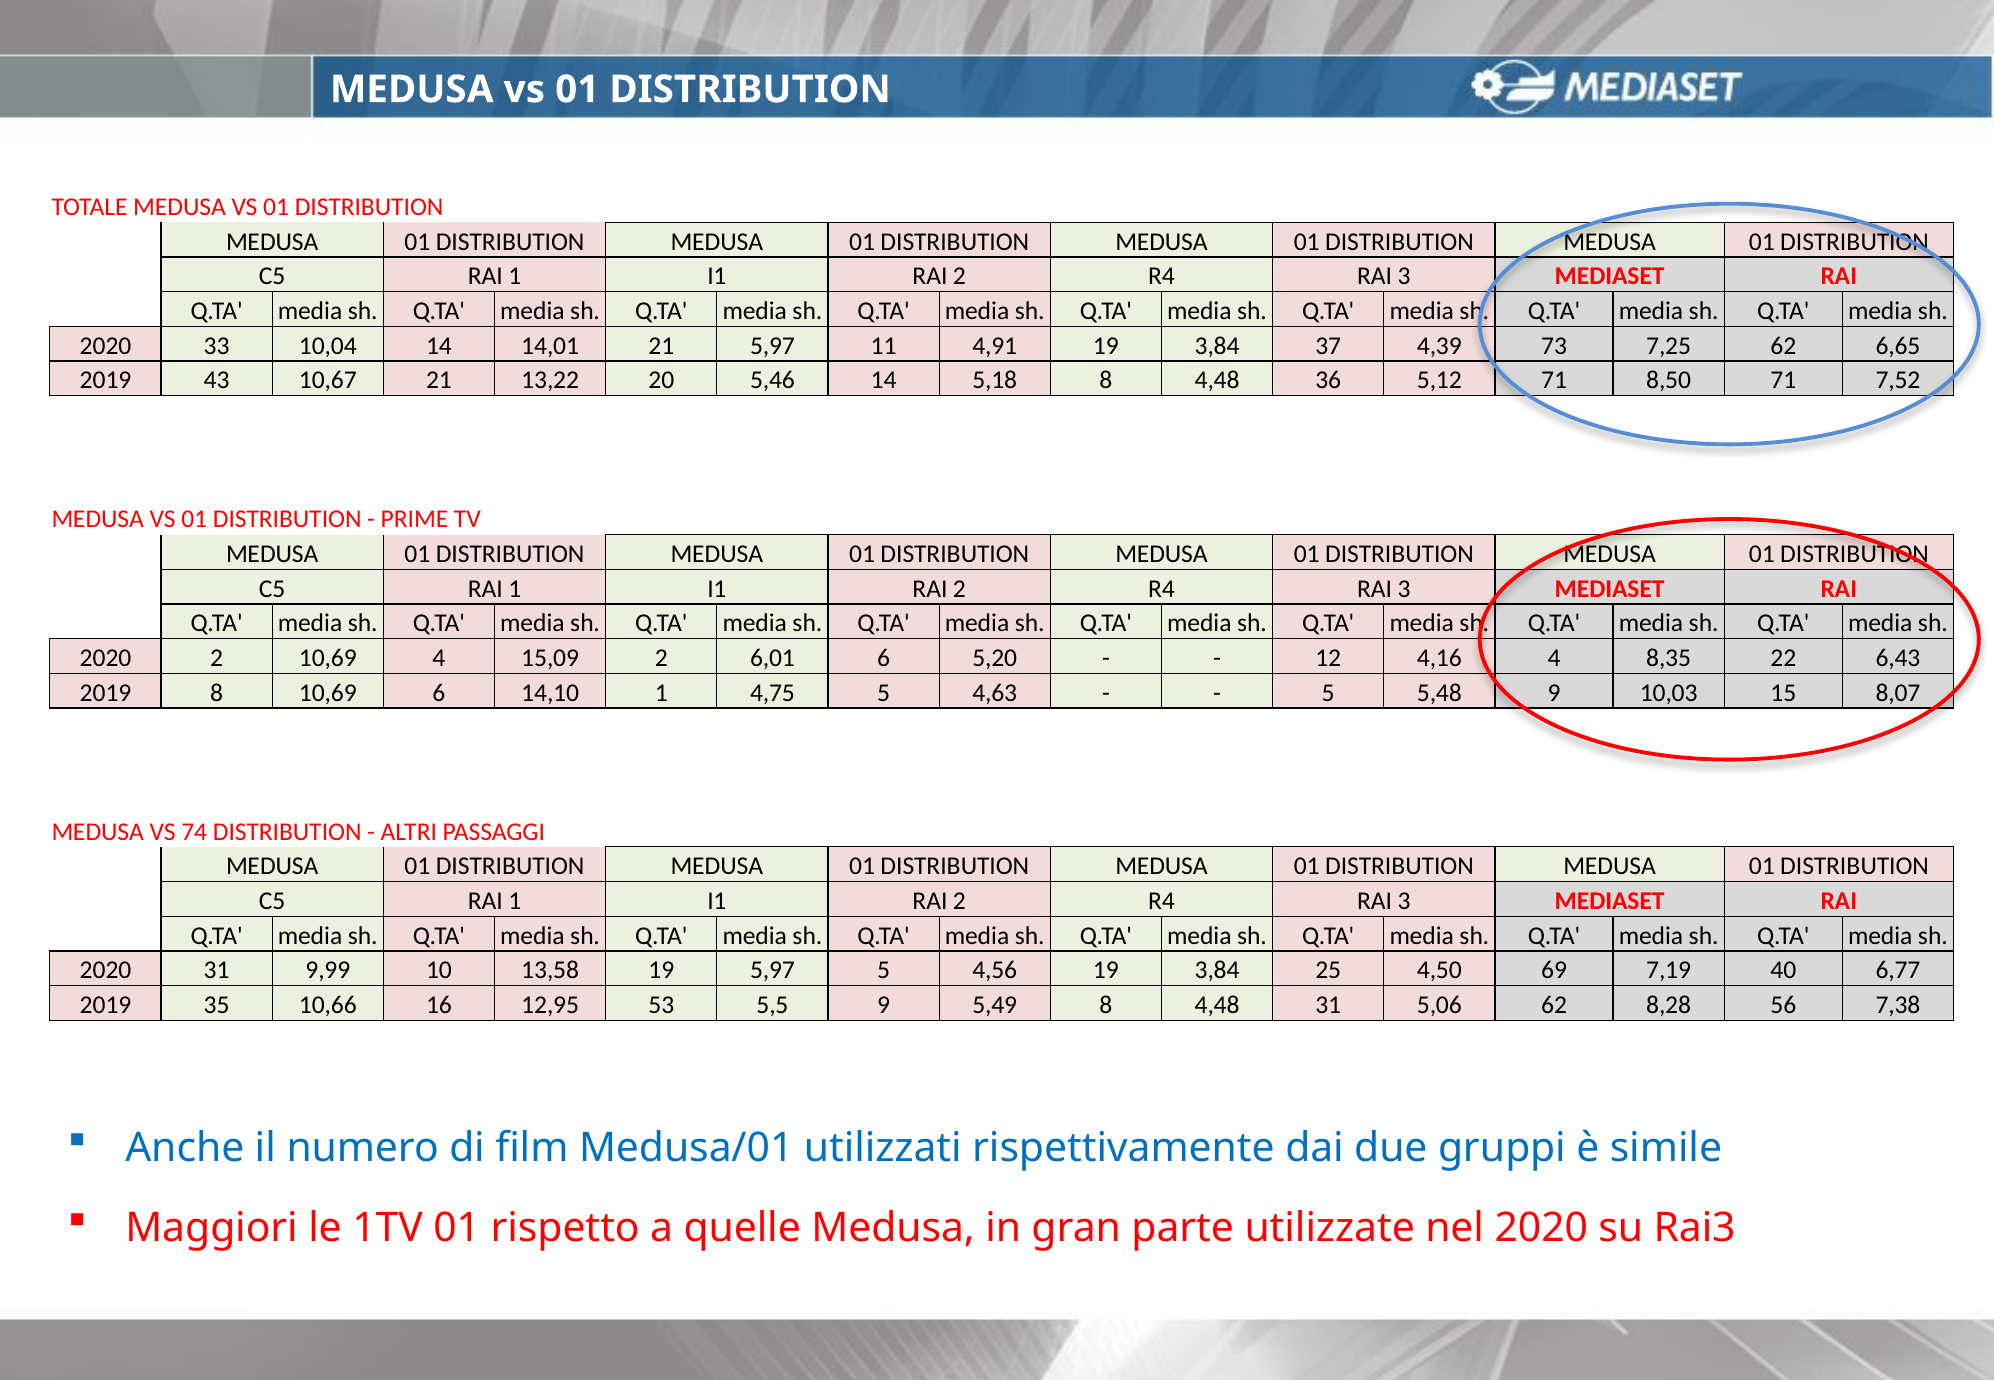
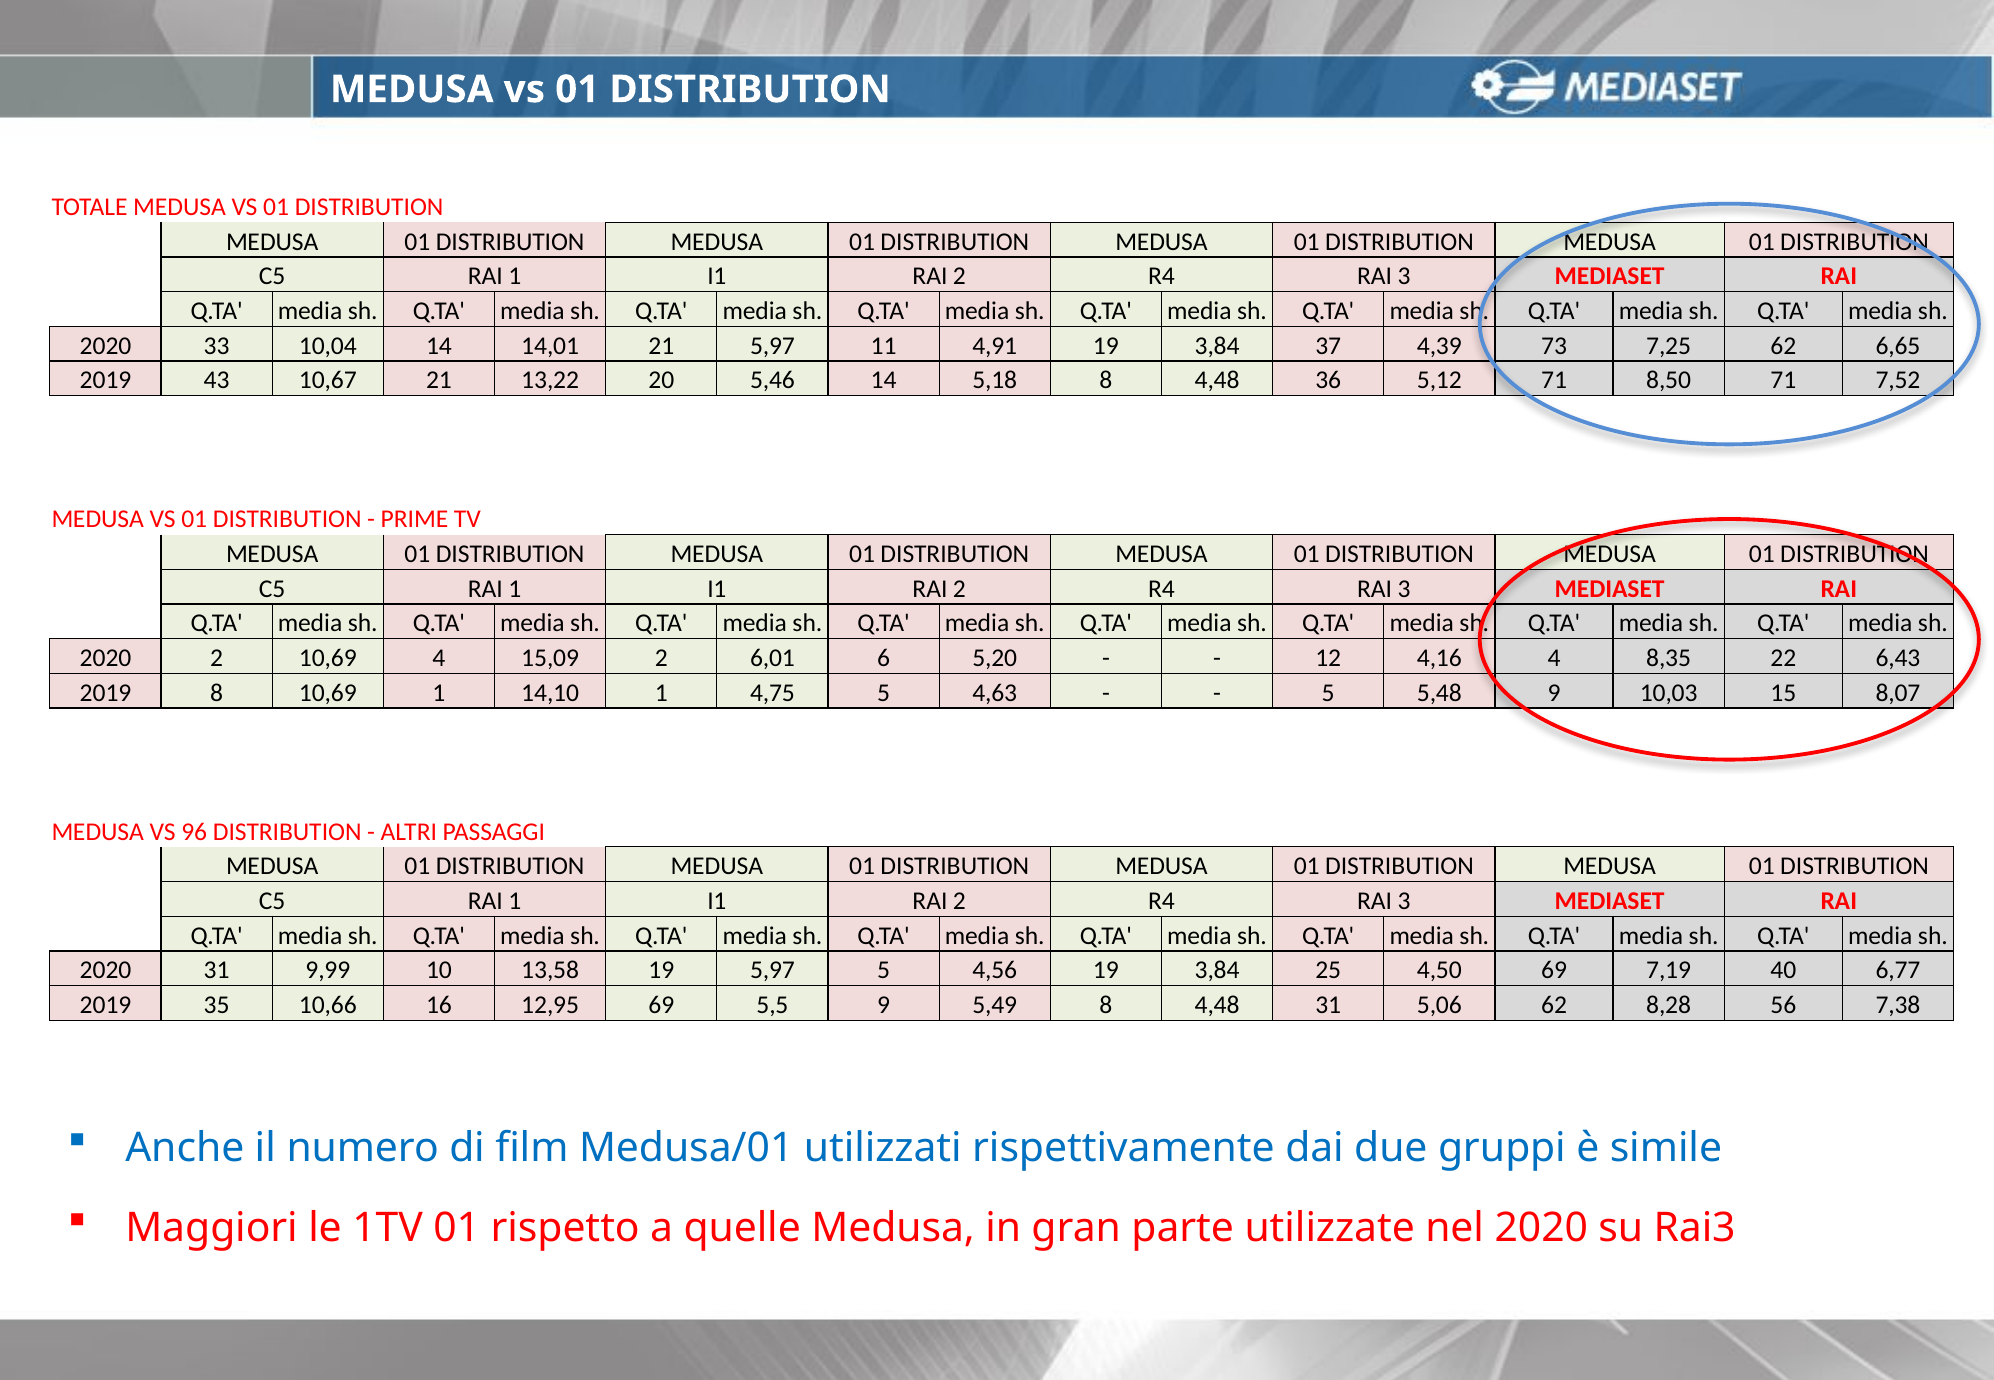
10,69 6: 6 -> 1
74: 74 -> 96
12,95 53: 53 -> 69
